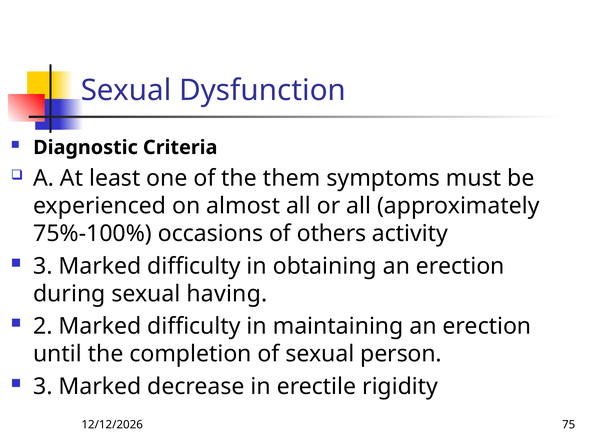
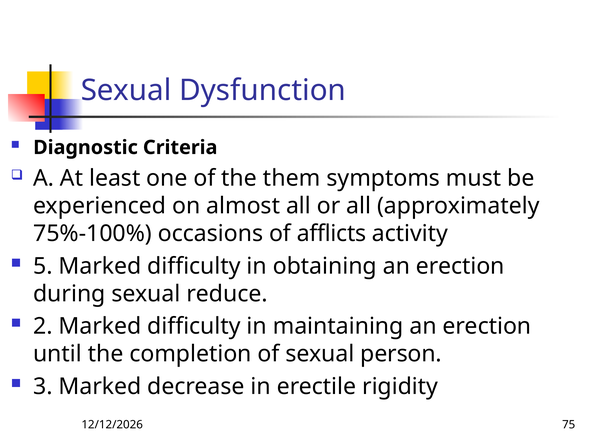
others: others -> afflicts
3 at (43, 266): 3 -> 5
having: having -> reduce
